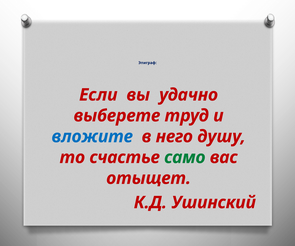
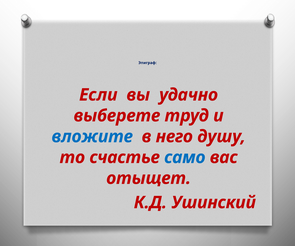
само colour: green -> blue
